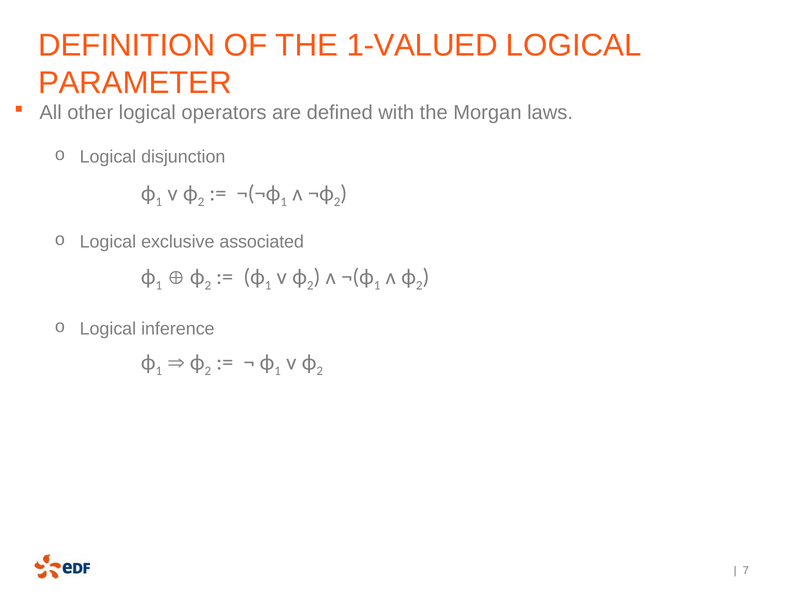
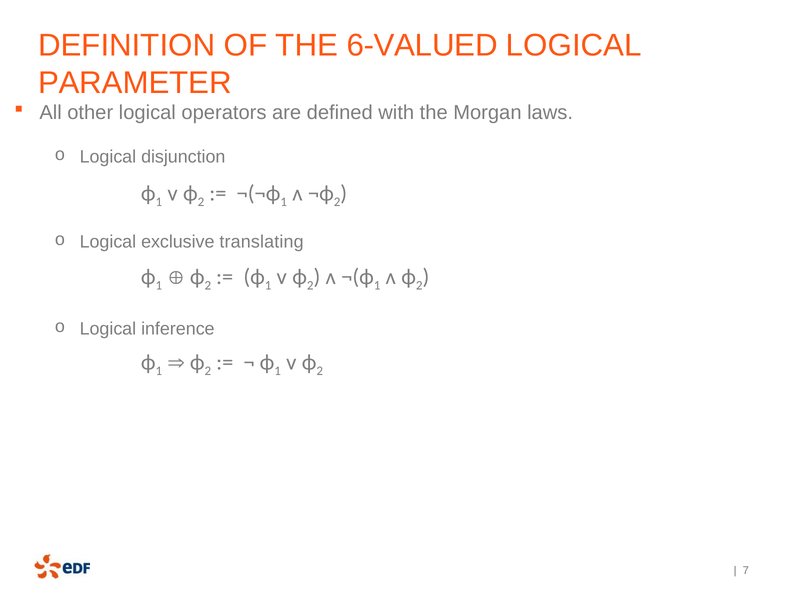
1-VALUED: 1-VALUED -> 6-VALUED
associated: associated -> translating
